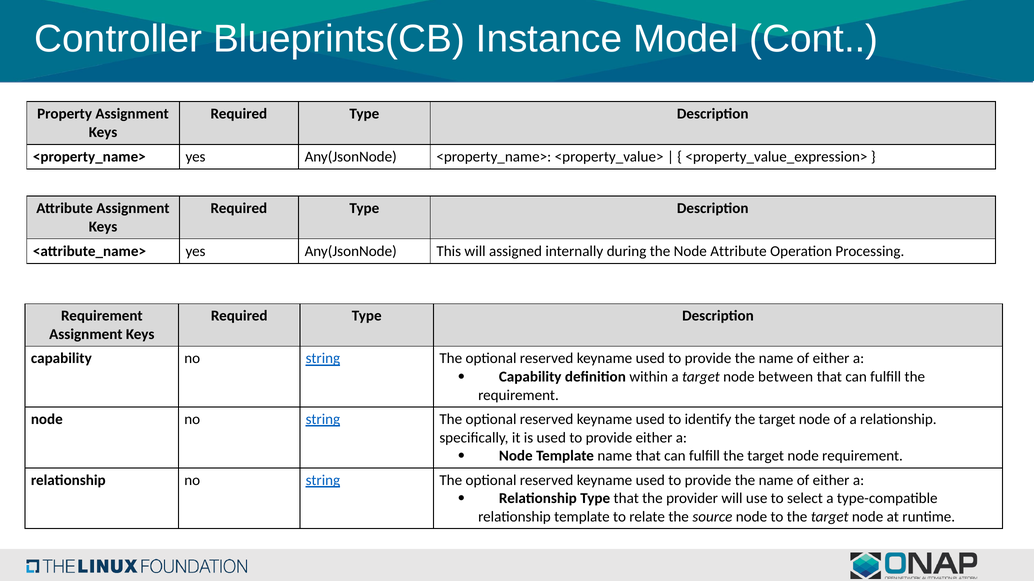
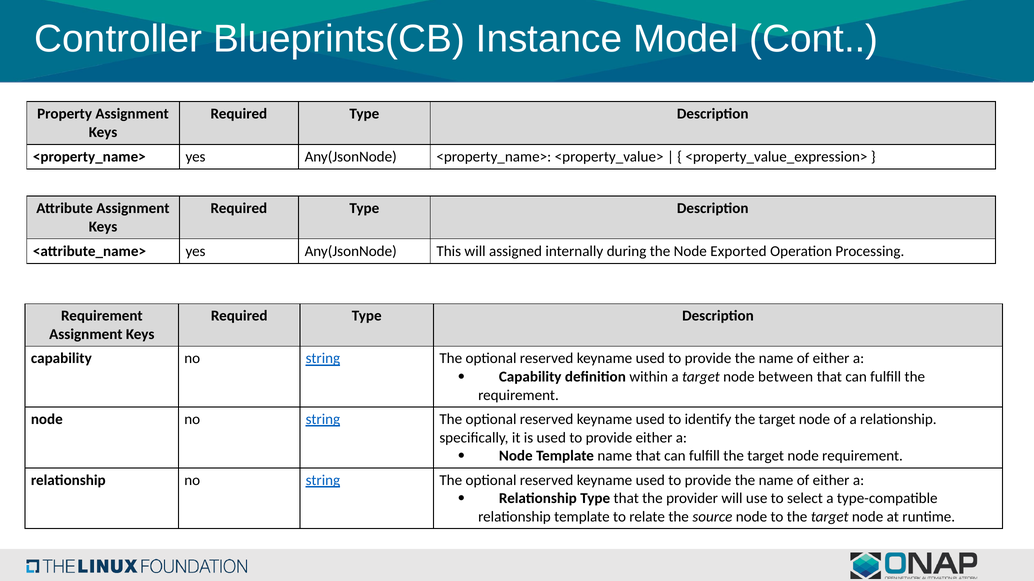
Node Attribute: Attribute -> Exported
